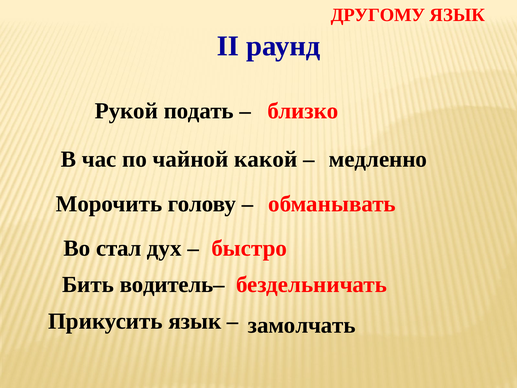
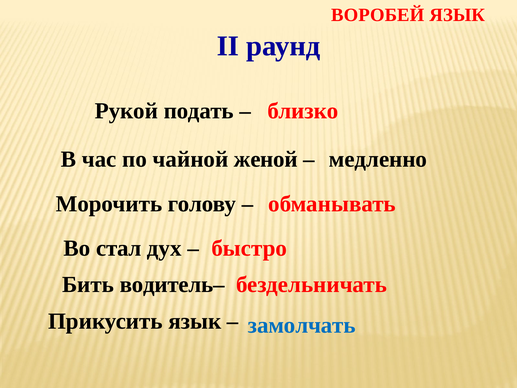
ДРУГОМУ: ДРУГОМУ -> ВОРОБЕЙ
какой: какой -> женой
замолчать colour: black -> blue
